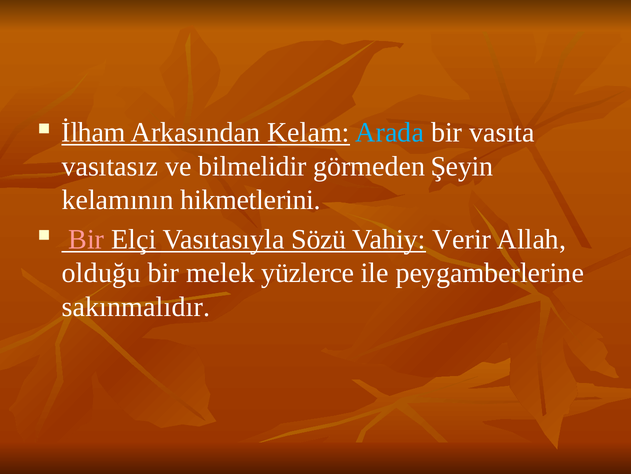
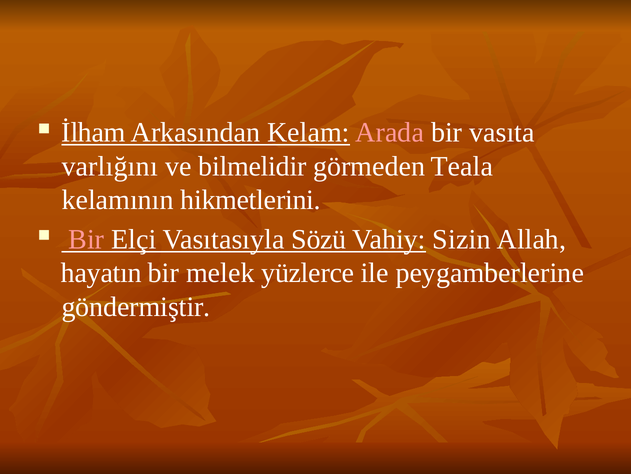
Arada colour: light blue -> pink
vasıtasız: vasıtasız -> varlığını
Şeyin: Şeyin -> Teala
Verir: Verir -> Sizin
olduğu: olduğu -> hayatın
sakınmalıdır: sakınmalıdır -> göndermiştir
